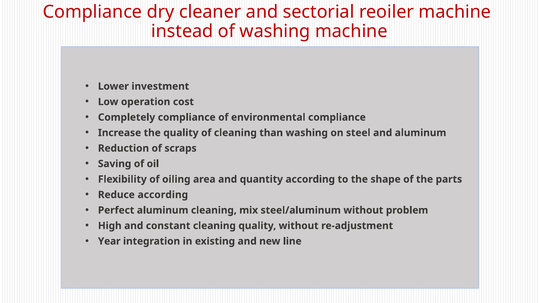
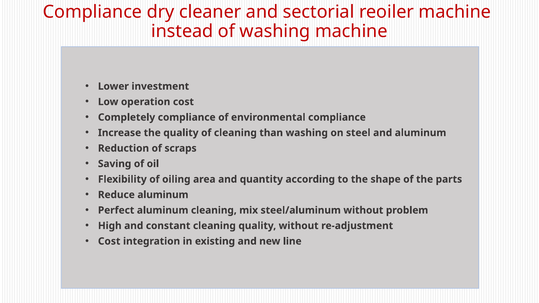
Reduce according: according -> aluminum
Year at (109, 241): Year -> Cost
